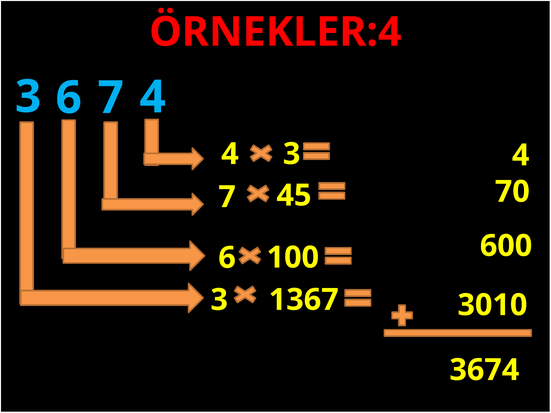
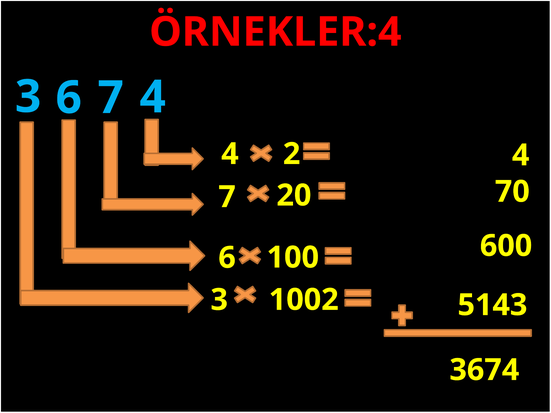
4 3: 3 -> 2
45: 45 -> 20
1367: 1367 -> 1002
3010: 3010 -> 5143
